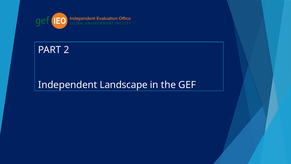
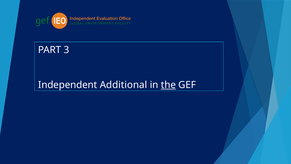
2: 2 -> 3
Landscape: Landscape -> Additional
the underline: none -> present
